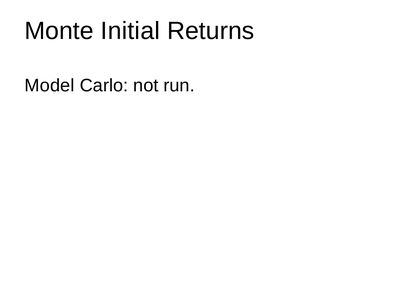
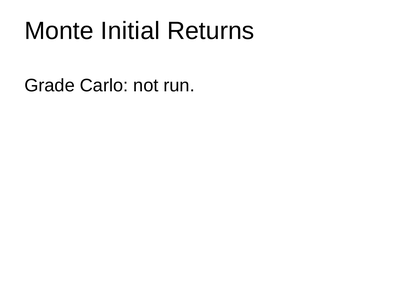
Model: Model -> Grade
